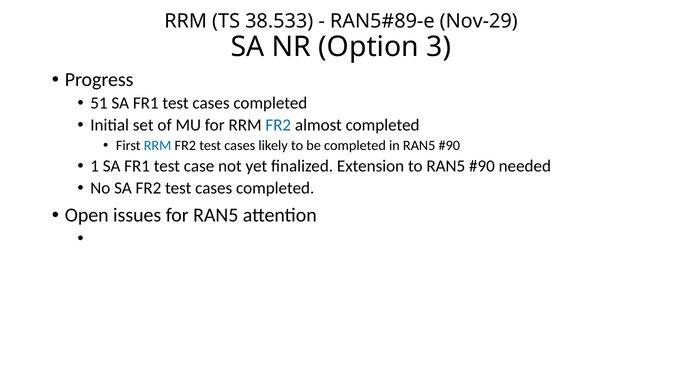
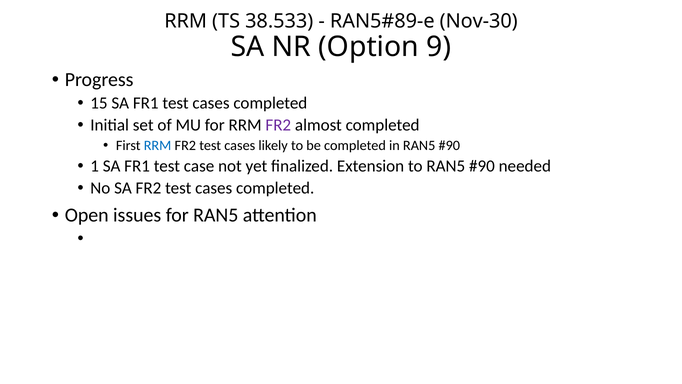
Nov-29: Nov-29 -> Nov-30
3: 3 -> 9
51: 51 -> 15
FR2 at (278, 125) colour: blue -> purple
